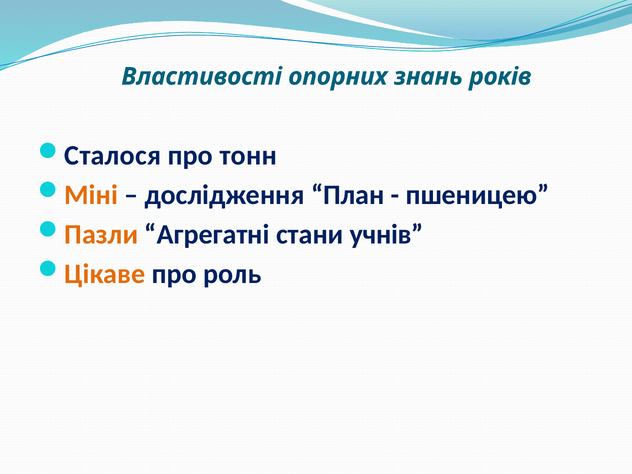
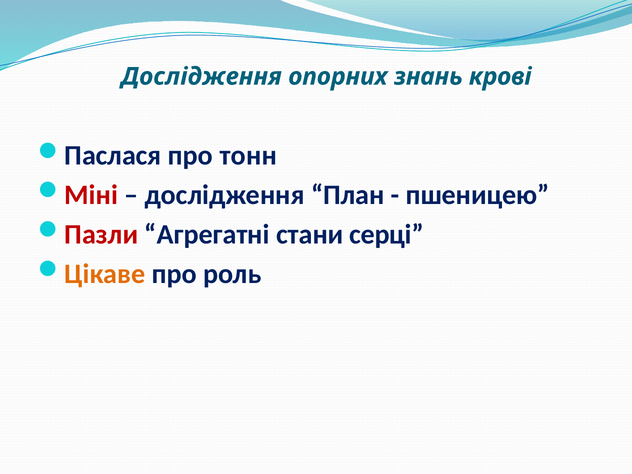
Властивості at (202, 77): Властивості -> Дослідження
років: років -> крові
Сталося: Сталося -> Паслася
Міні colour: orange -> red
Пазли colour: orange -> red
учнів: учнів -> серці
